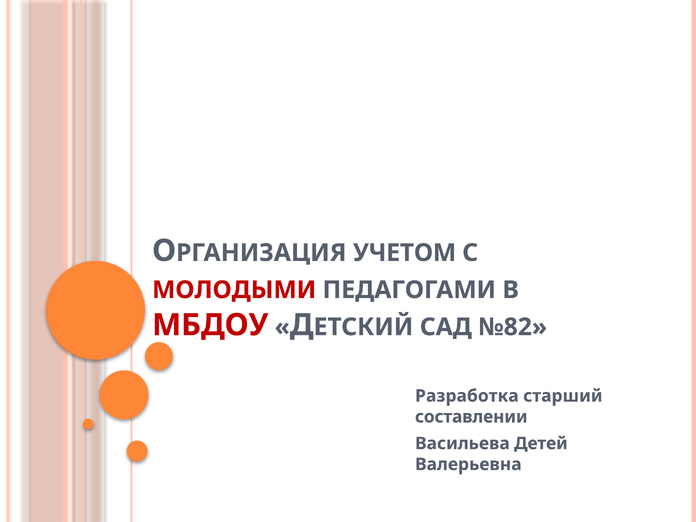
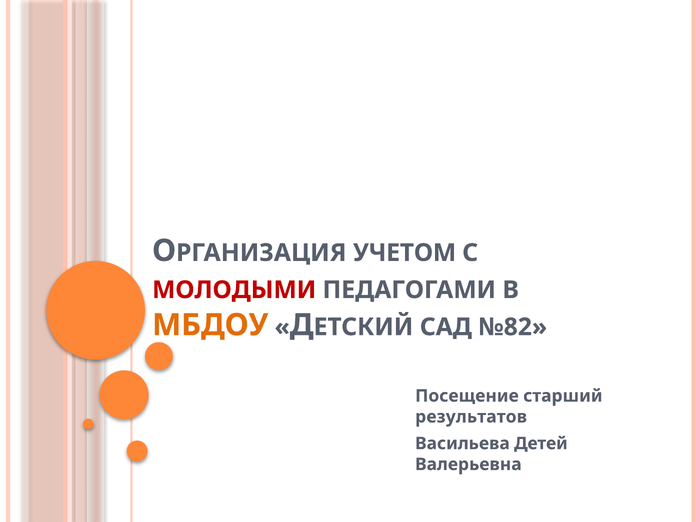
МБДОУ colour: red -> orange
Разработка: Разработка -> Посещение
составлении: составлении -> результатов
